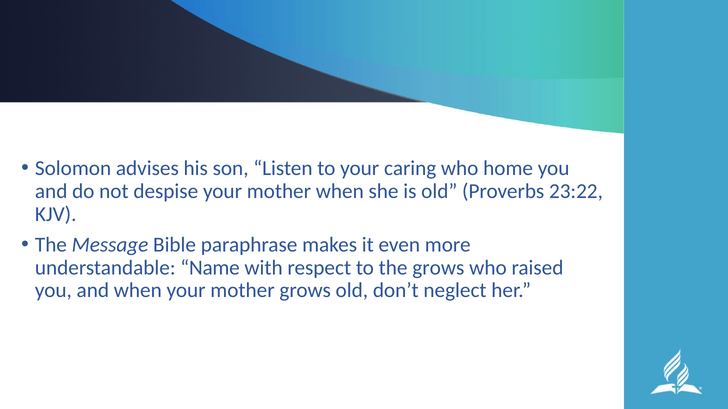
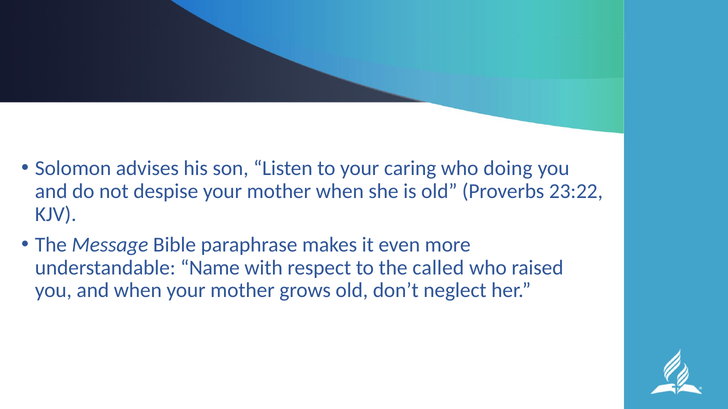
home: home -> doing
the grows: grows -> called
